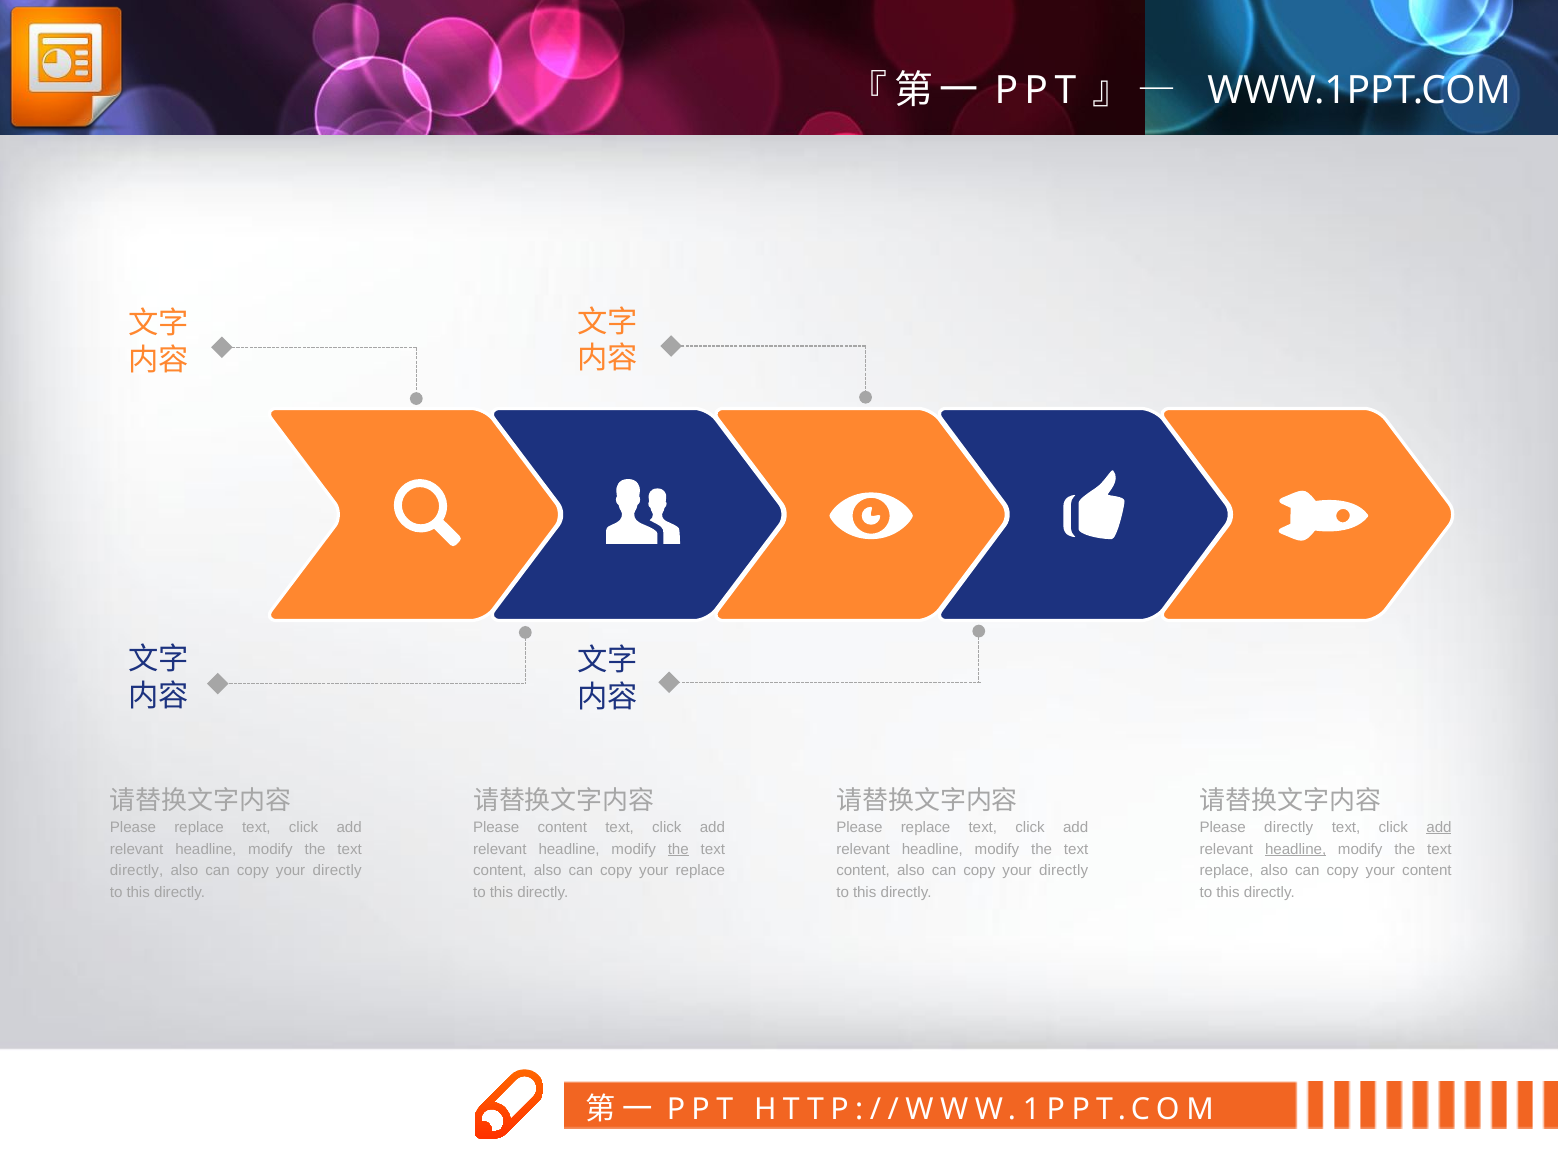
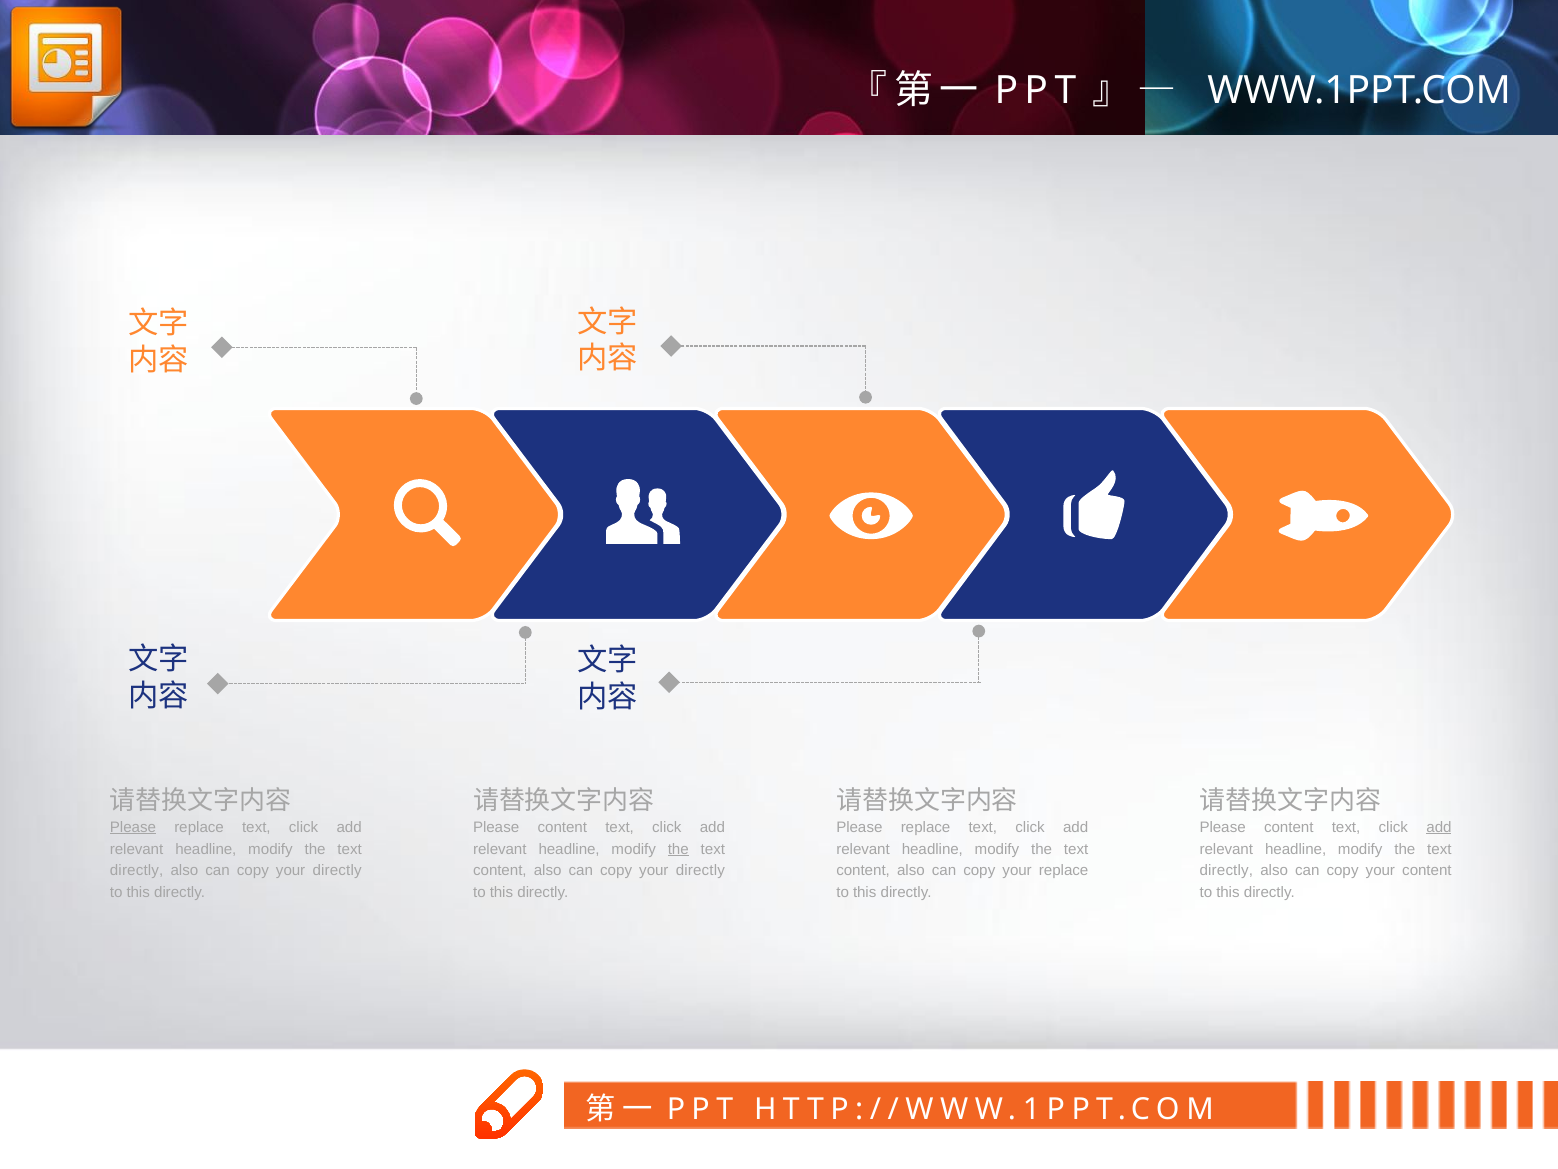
Please at (133, 827) underline: none -> present
directly at (1289, 827): directly -> content
headline at (1296, 849) underline: present -> none
replace at (700, 870): replace -> directly
directly at (1064, 870): directly -> replace
replace at (1226, 870): replace -> directly
